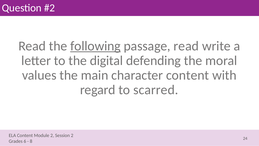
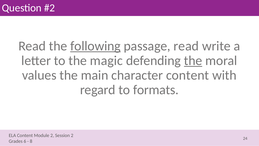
digital: digital -> magic
the at (193, 60) underline: none -> present
scarred: scarred -> formats
